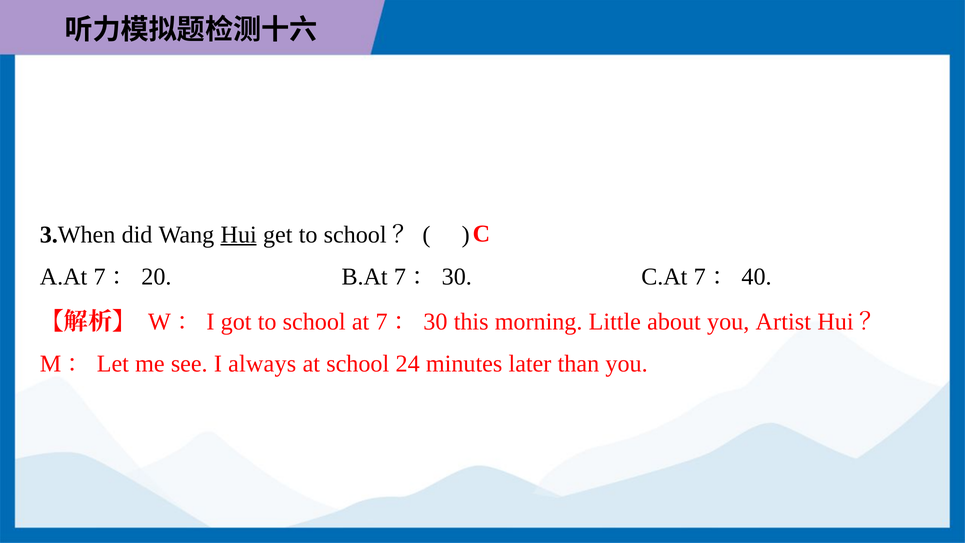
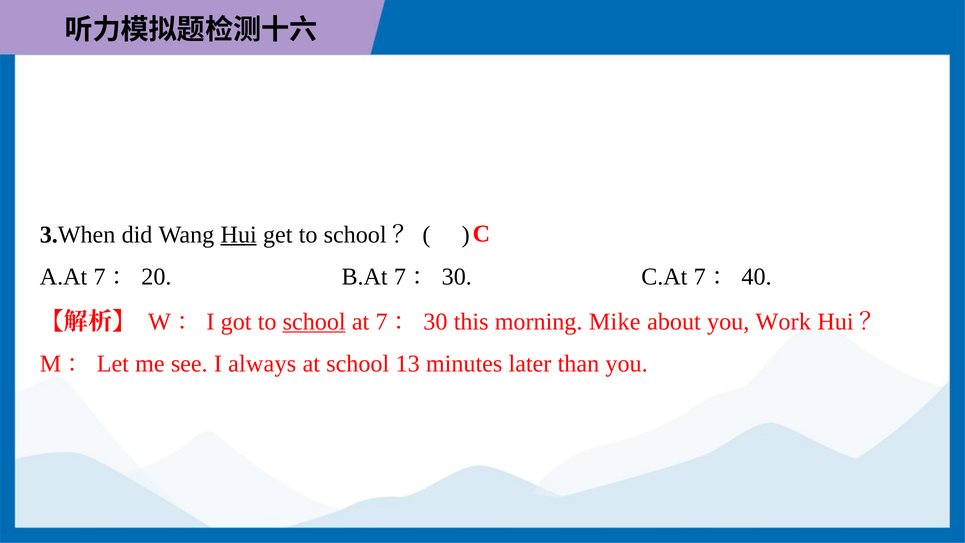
school at (314, 322) underline: none -> present
Little: Little -> Mike
Artist: Artist -> Work
24: 24 -> 13
